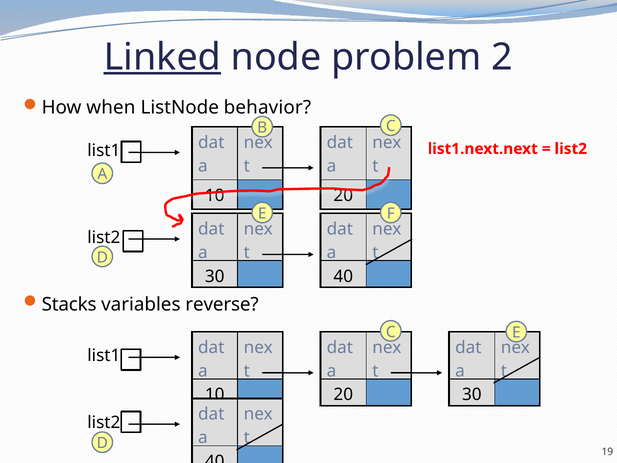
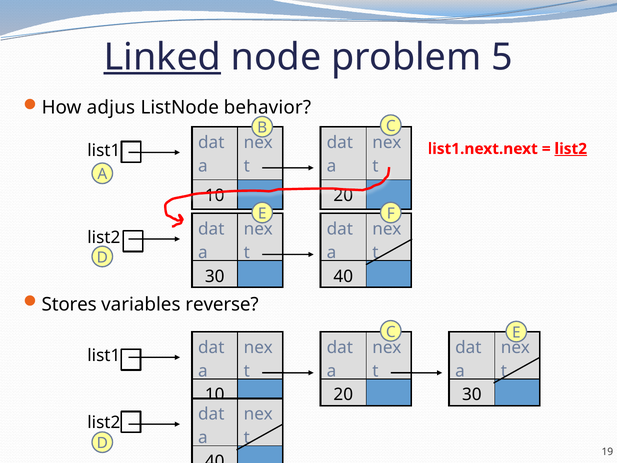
2: 2 -> 5
when: when -> adjus
list2 at (571, 149) underline: none -> present
Stacks: Stacks -> Stores
